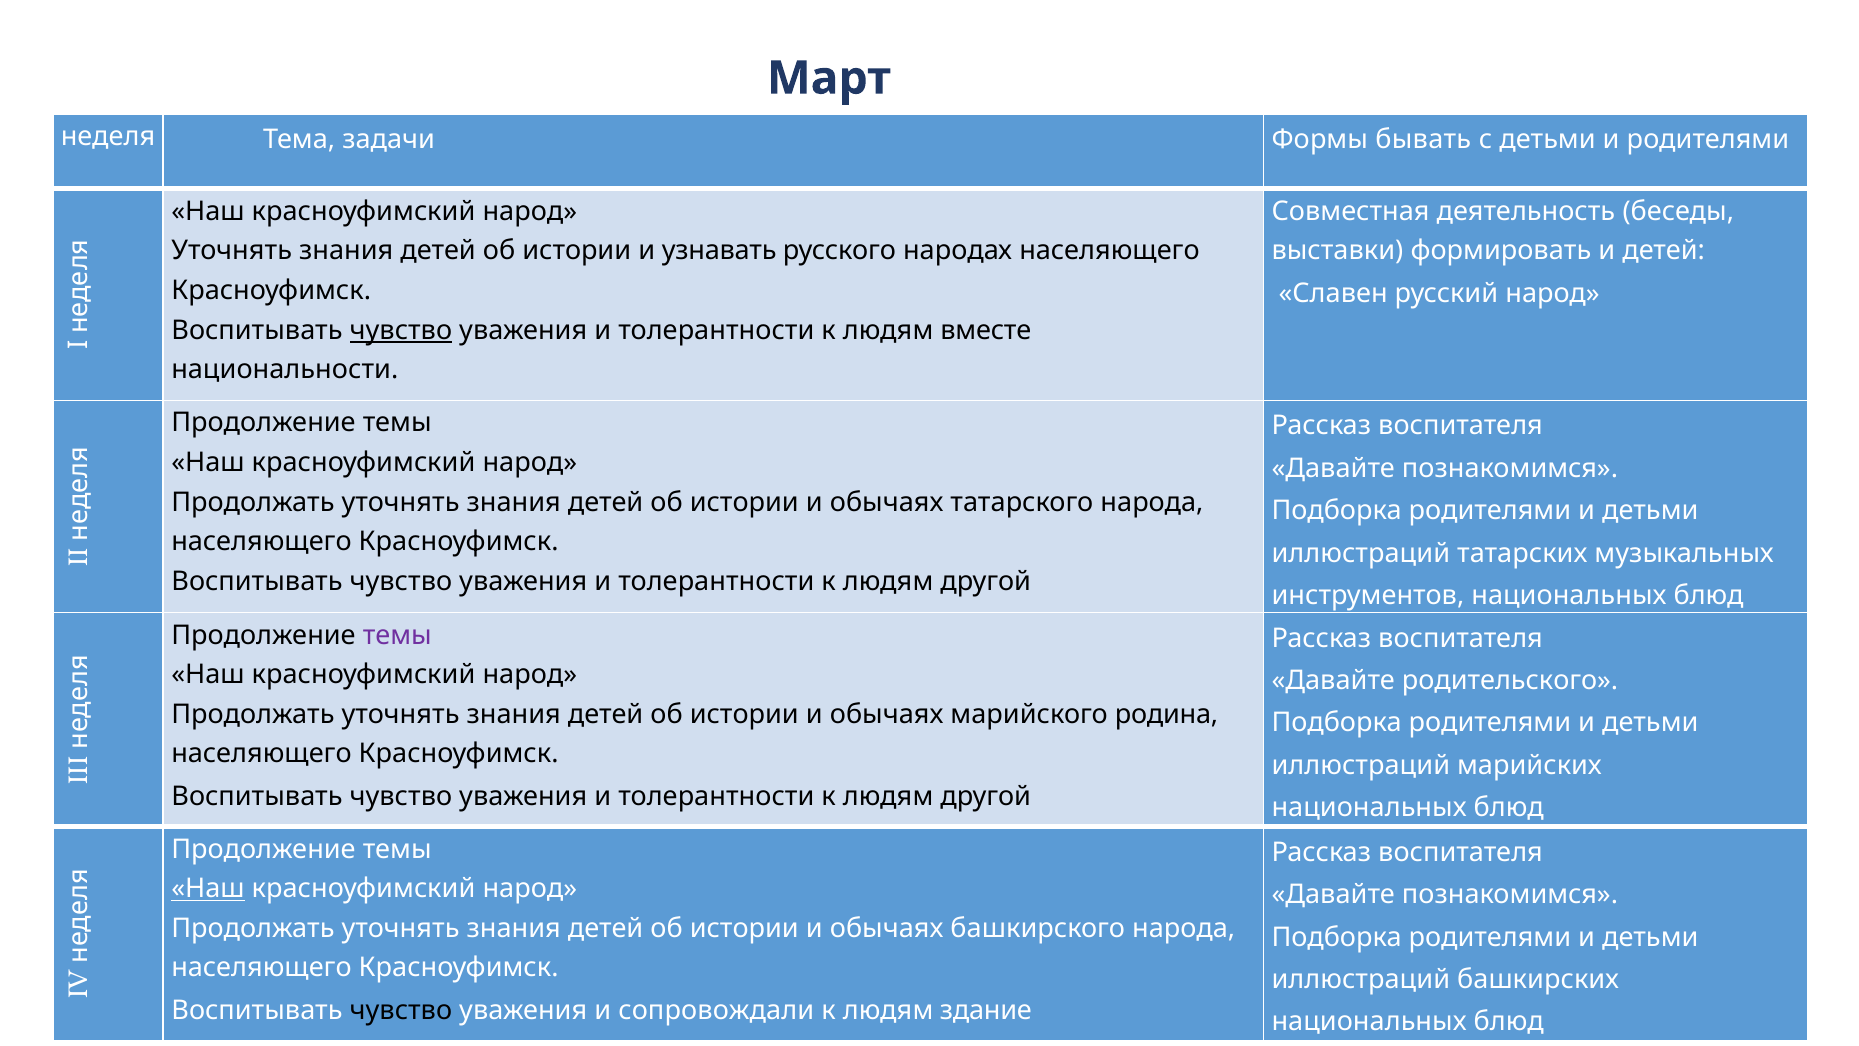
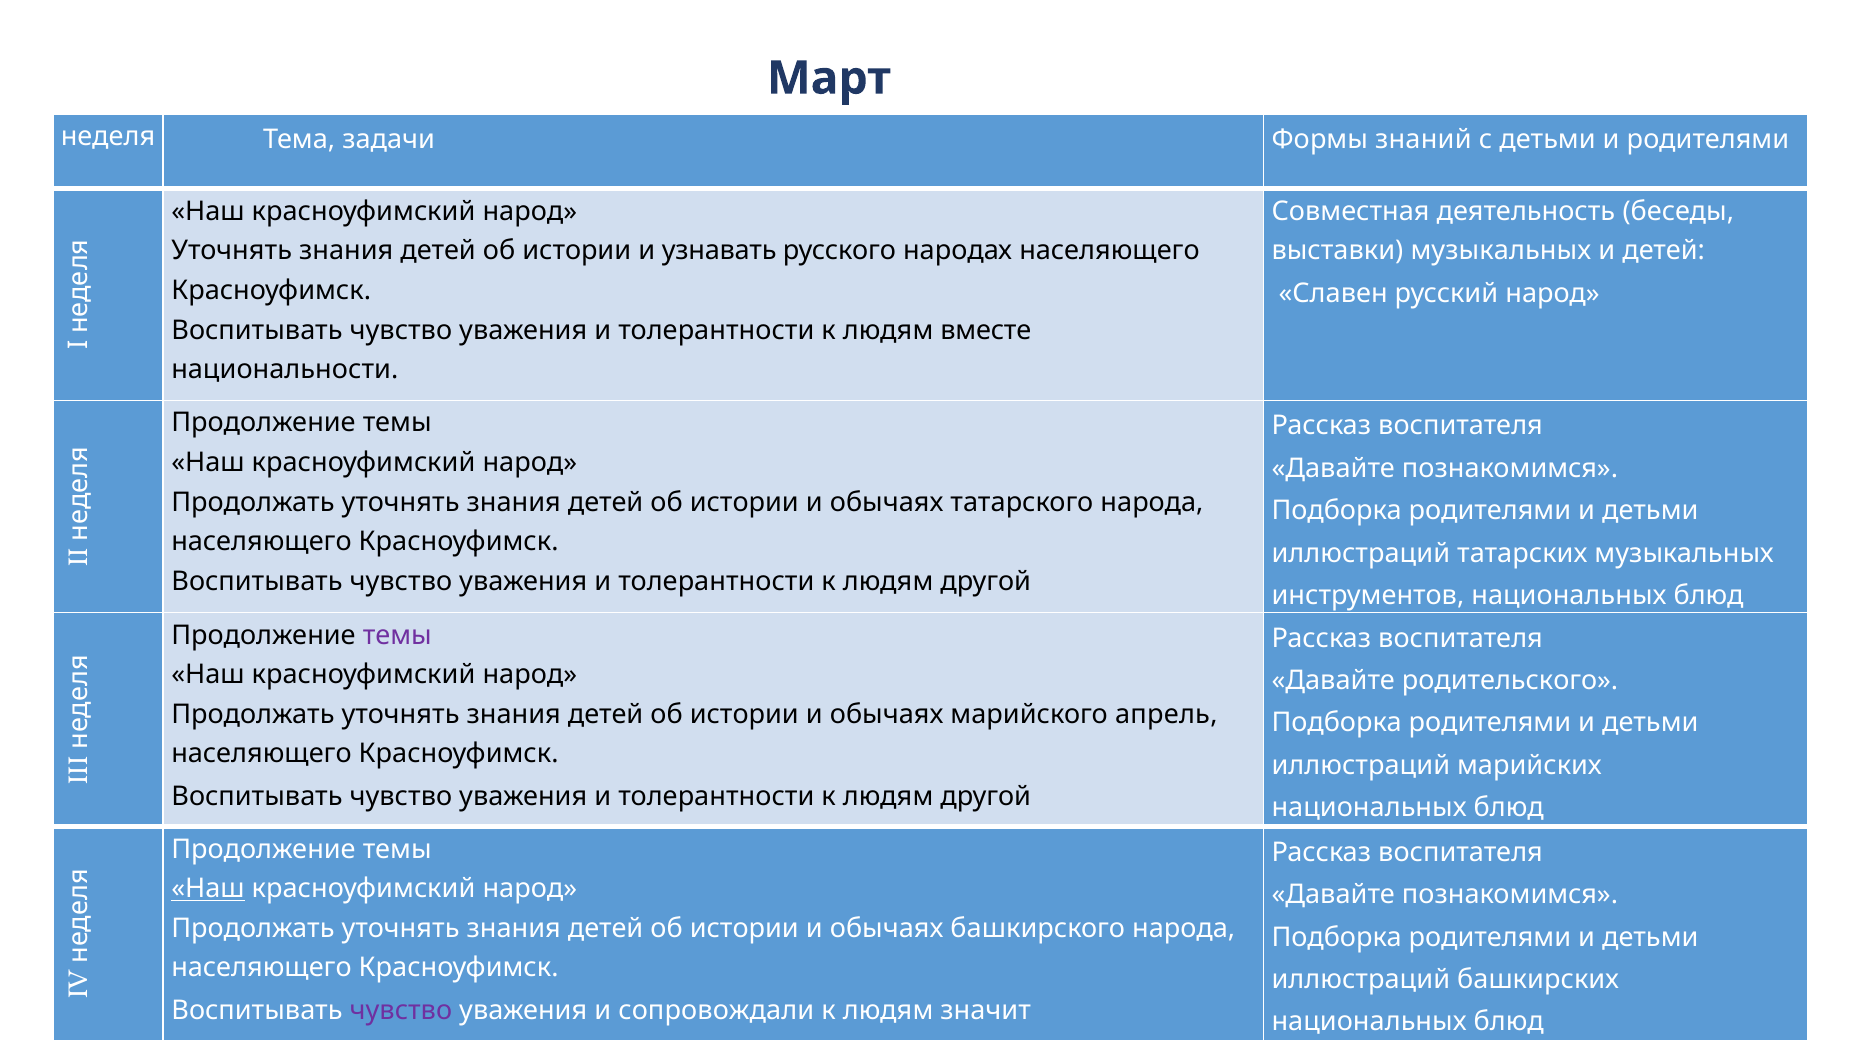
бывать: бывать -> знаний
выставки формировать: формировать -> музыкальных
чувство at (401, 330) underline: present -> none
родина: родина -> апрель
чувство at (401, 1010) colour: black -> purple
здание: здание -> значит
